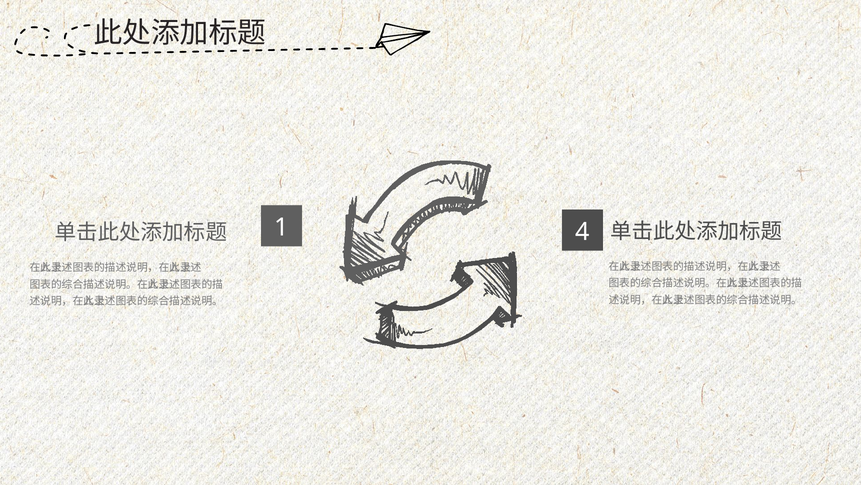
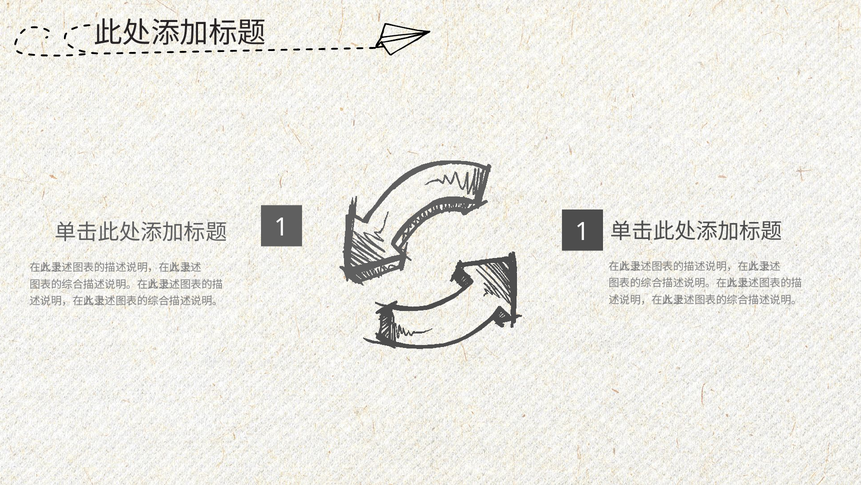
4 at (582, 232): 4 -> 1
